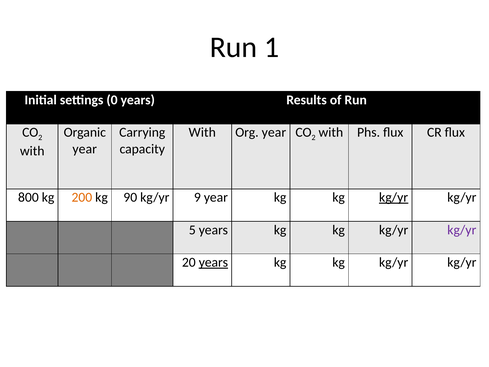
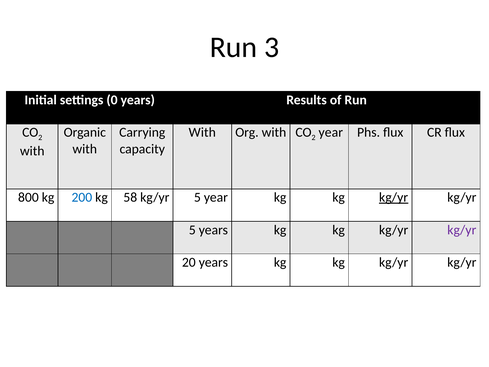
1: 1 -> 3
Org year: year -> with
with at (331, 132): with -> year
year at (85, 149): year -> with
200 colour: orange -> blue
90: 90 -> 58
9 at (197, 197): 9 -> 5
years at (213, 262) underline: present -> none
